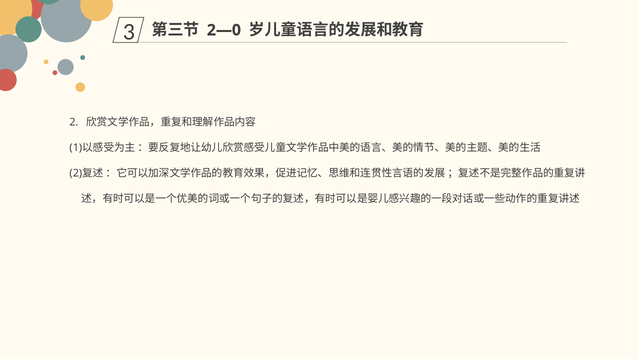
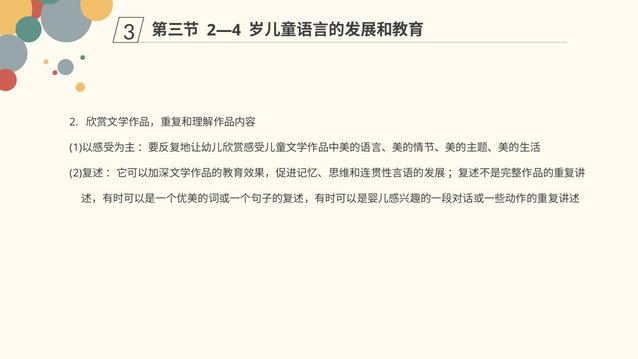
2—0: 2—0 -> 2—4
